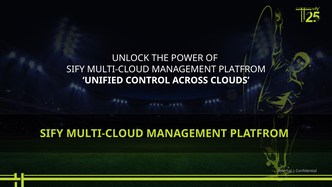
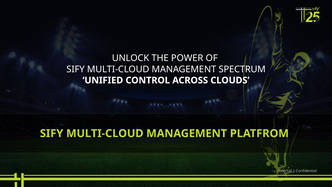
PLATFROM at (242, 69): PLATFROM -> SPECTRUM
